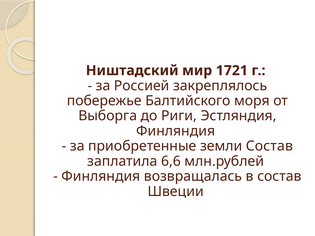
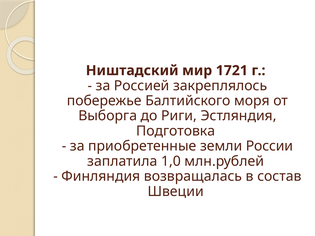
Финляндия at (176, 131): Финляндия -> Подготовка
земли Состав: Состав -> России
6,6: 6,6 -> 1,0
